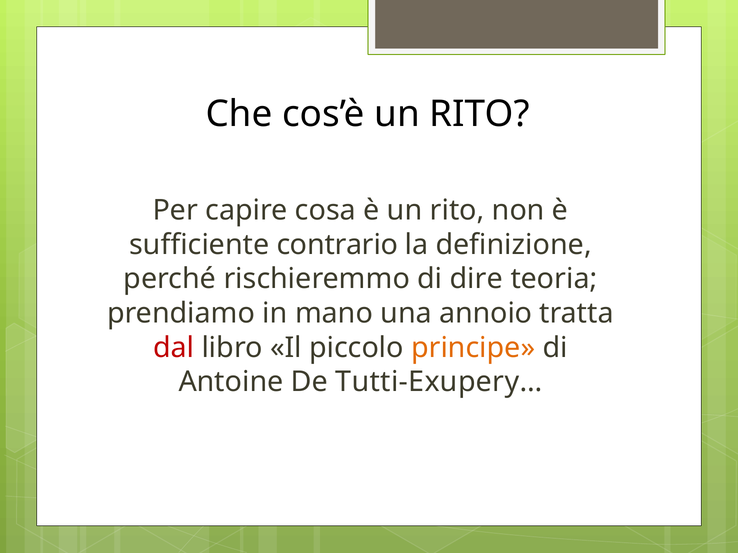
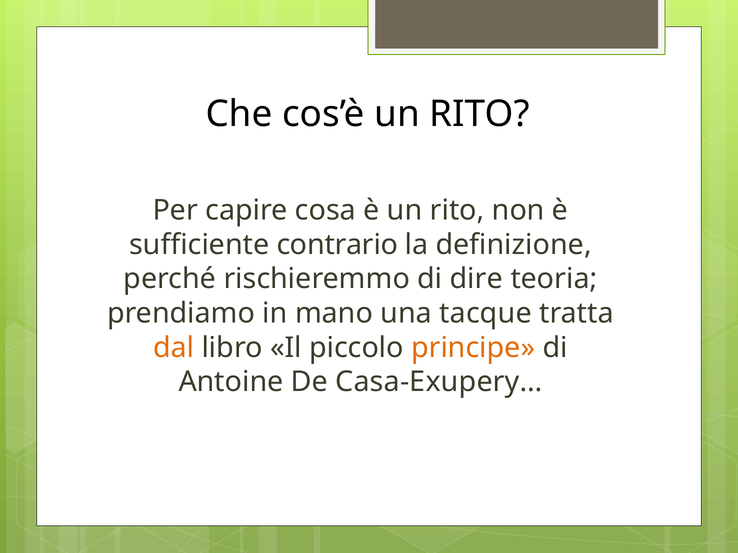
annoio: annoio -> tacque
dal colour: red -> orange
Tutti-Exupery…: Tutti-Exupery… -> Casa-Exupery…
